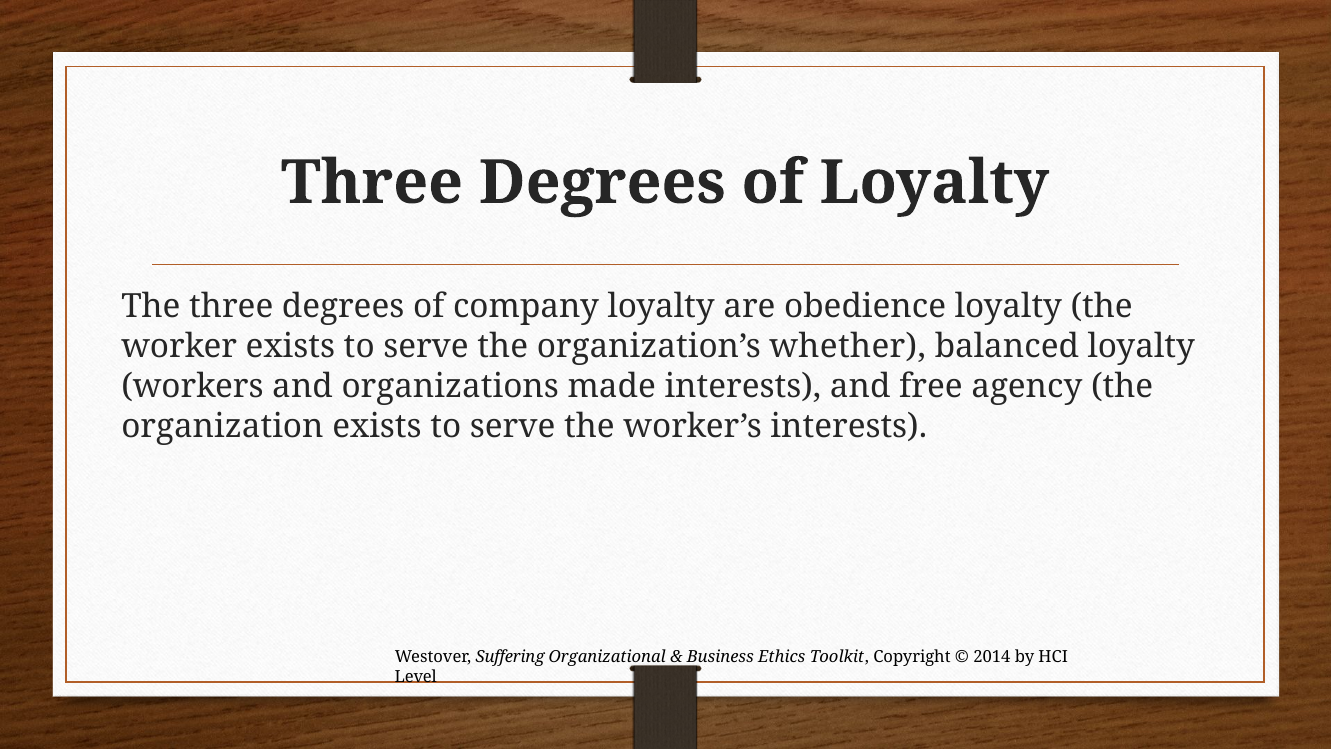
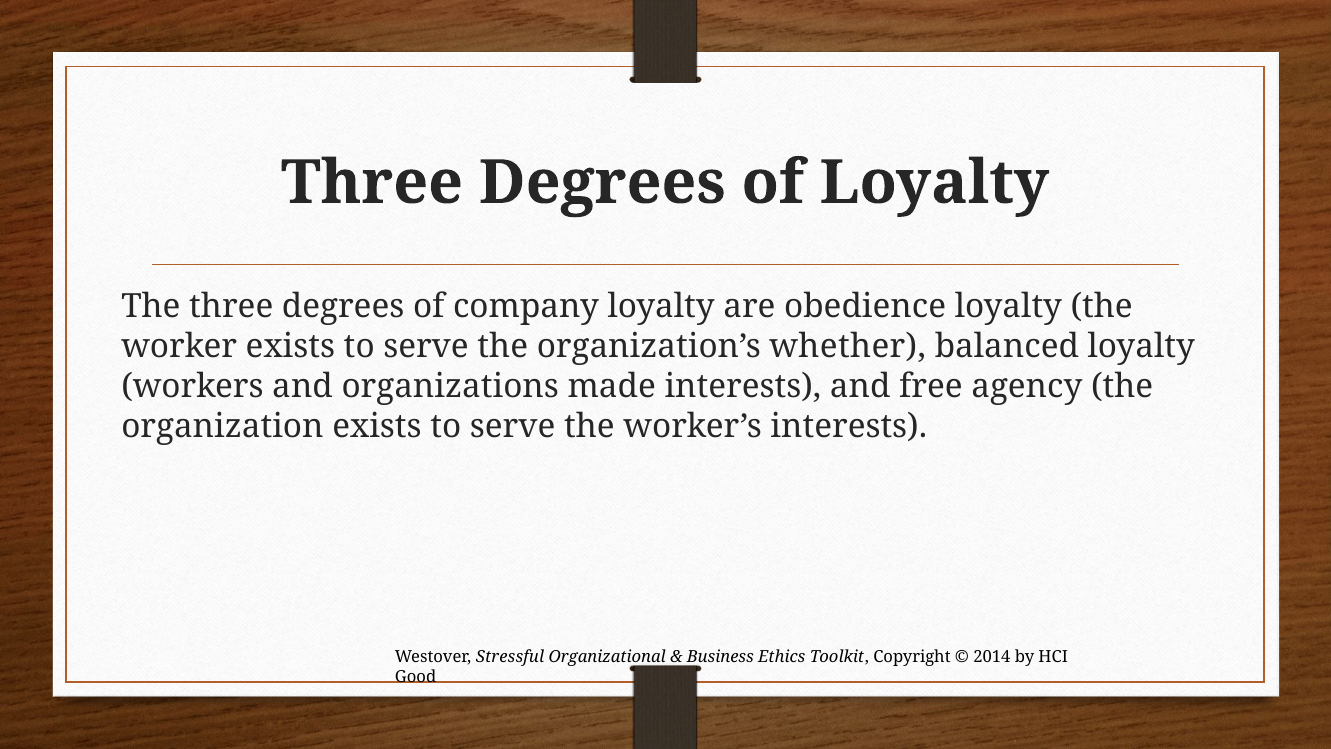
Suffering: Suffering -> Stressful
Level: Level -> Good
